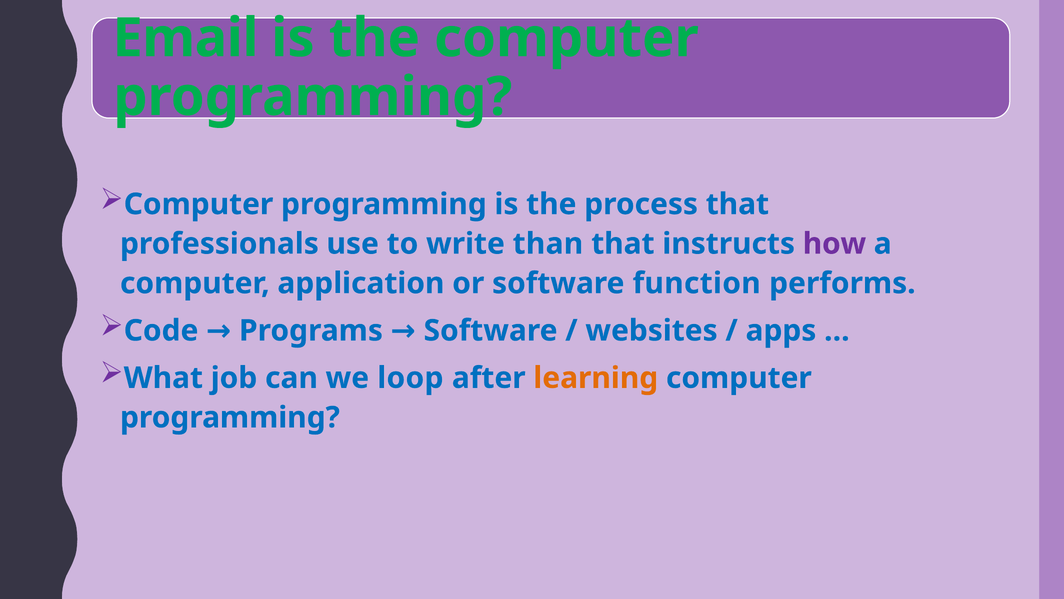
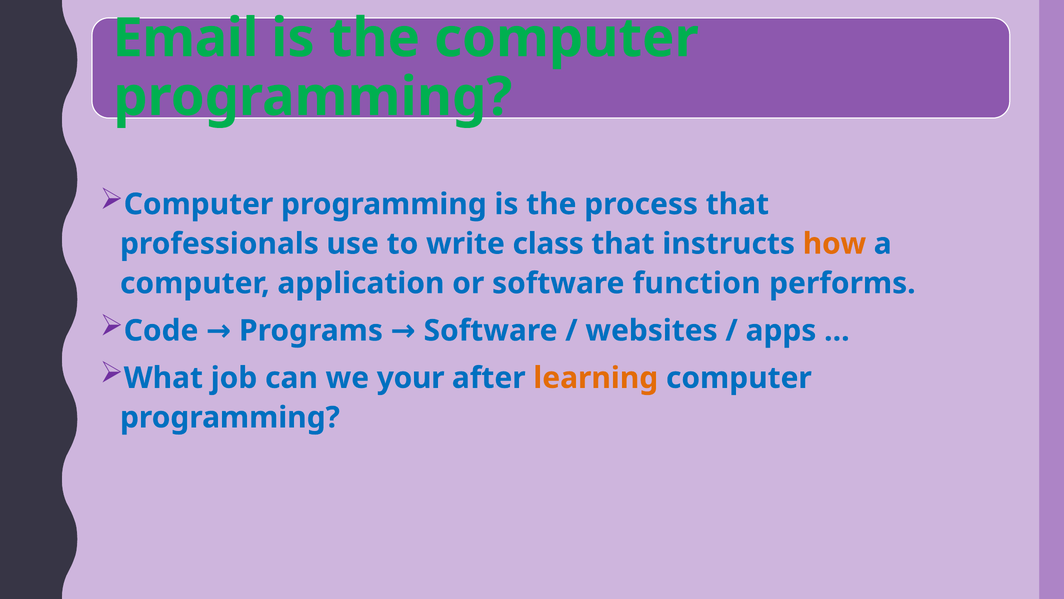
than: than -> class
how colour: purple -> orange
loop: loop -> your
